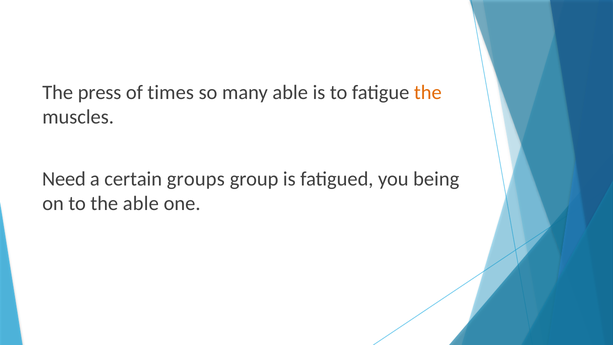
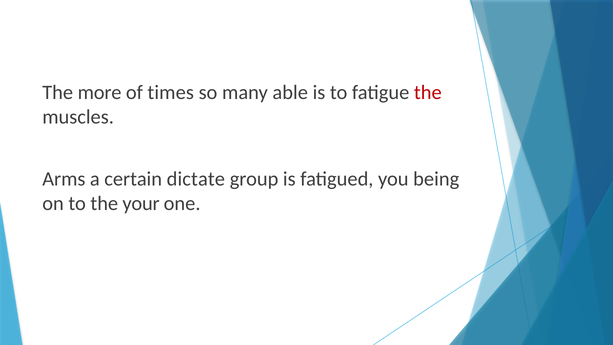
press: press -> more
the at (428, 93) colour: orange -> red
Need: Need -> Arms
groups: groups -> dictate
the able: able -> your
